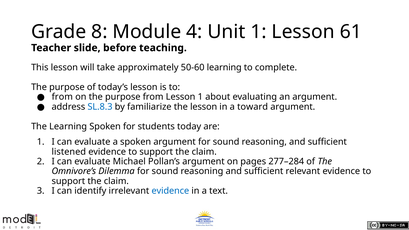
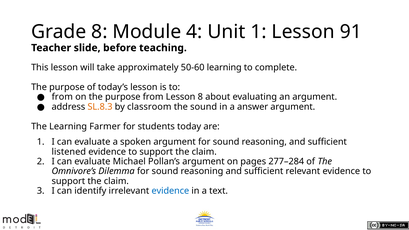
61: 61 -> 91
Lesson 1: 1 -> 8
SL.8.3 colour: blue -> orange
familiarize: familiarize -> classroom
the lesson: lesson -> sound
toward: toward -> answer
Learning Spoken: Spoken -> Farmer
